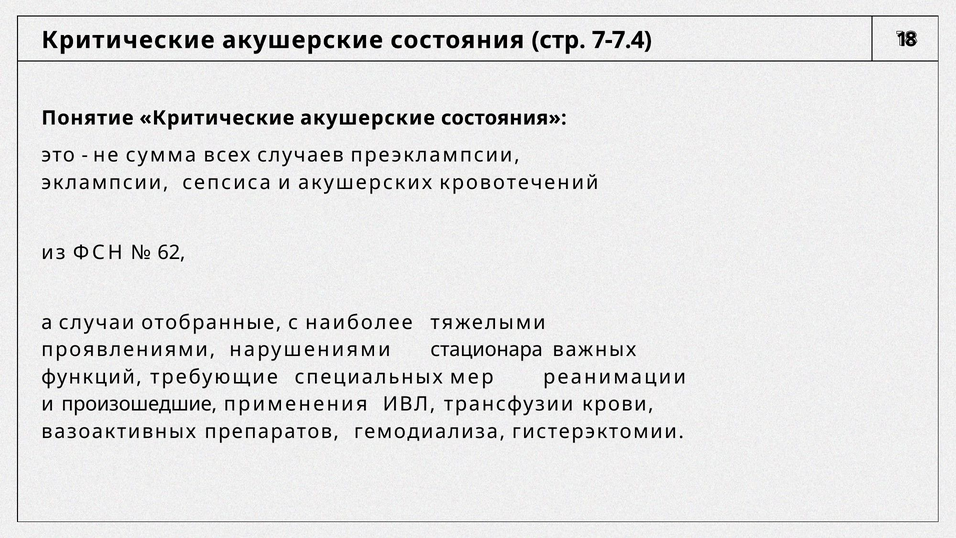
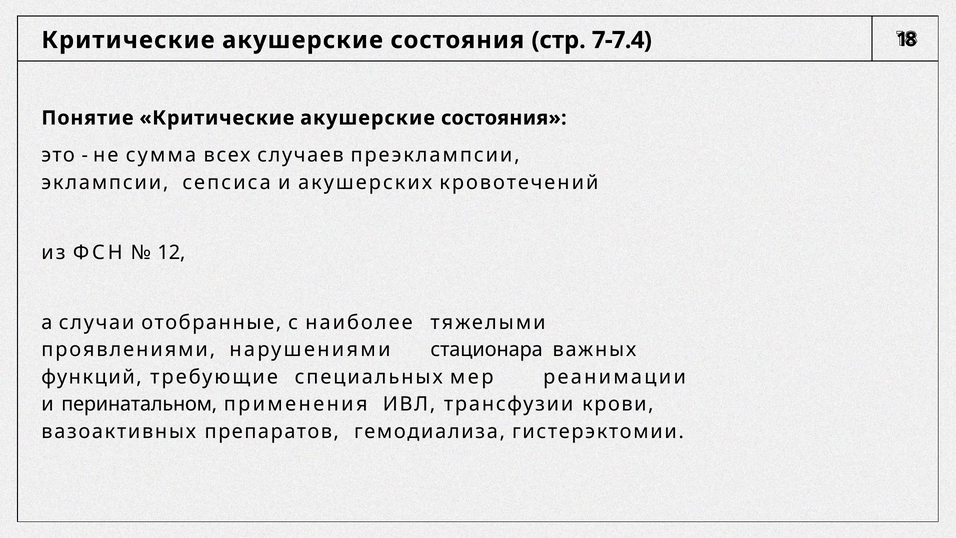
62: 62 -> 12
произошедшие: произошедшие -> перинатальном
